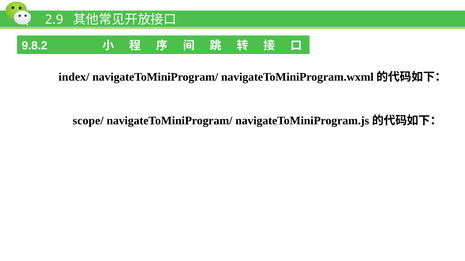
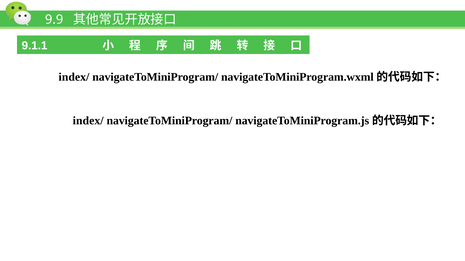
2.9: 2.9 -> 9.9
9.8.2: 9.8.2 -> 9.1.1
scope/ at (88, 121): scope/ -> index/
